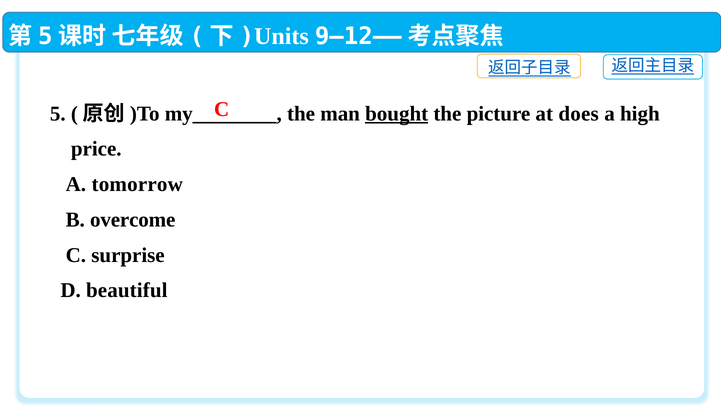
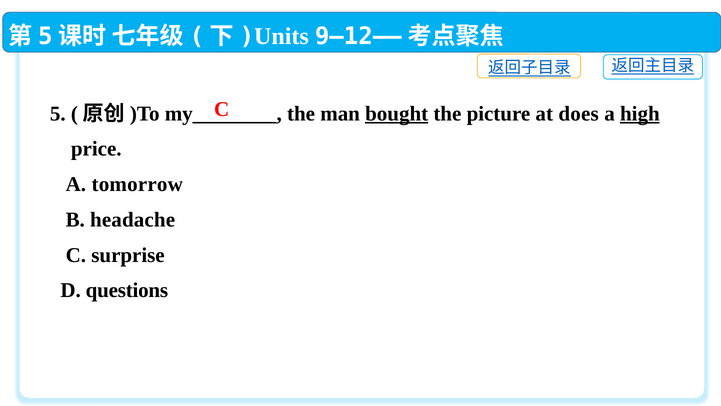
high underline: none -> present
overcome: overcome -> headache
beautiful: beautiful -> questions
